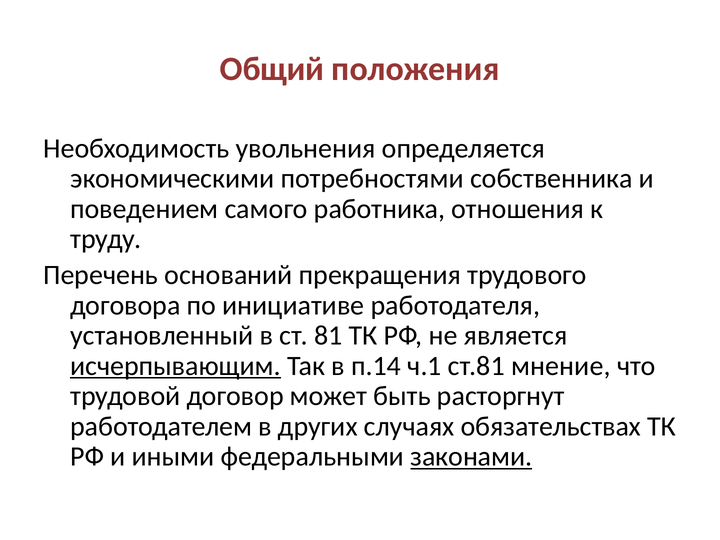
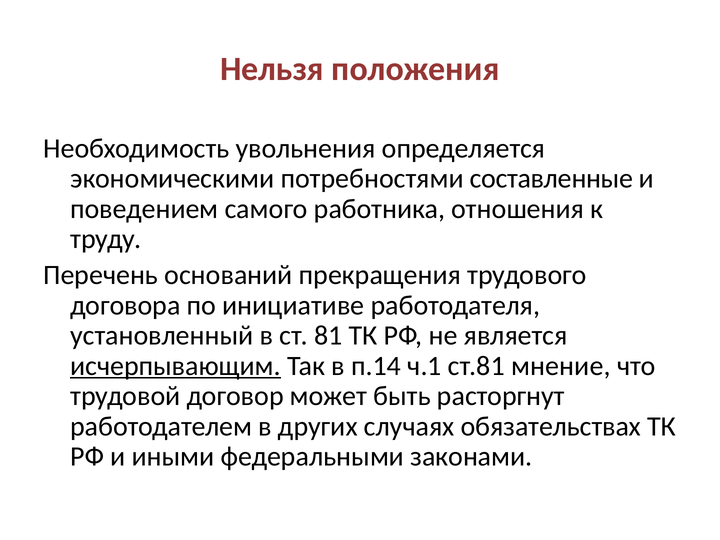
Общий: Общий -> Нельзя
собственника: собственника -> составленные
законами underline: present -> none
